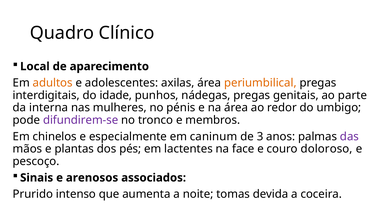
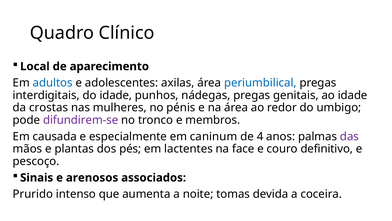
adultos colour: orange -> blue
periumbilical colour: orange -> blue
ao parte: parte -> idade
interna: interna -> crostas
chinelos: chinelos -> causada
3: 3 -> 4
doloroso: doloroso -> definitivo
